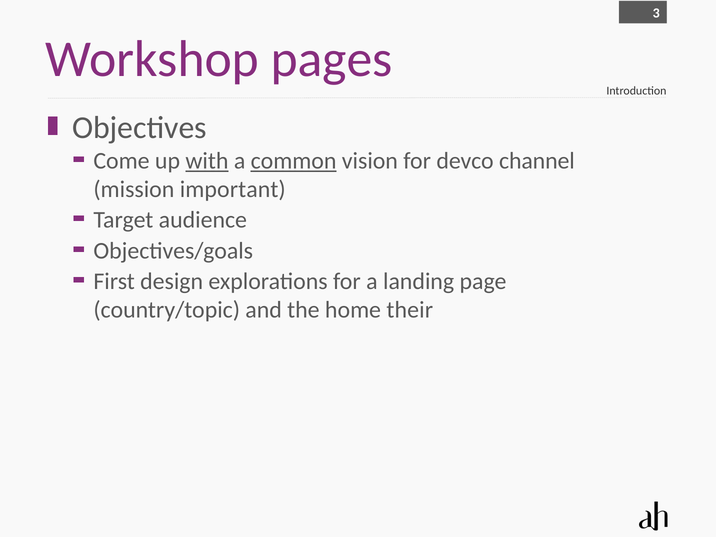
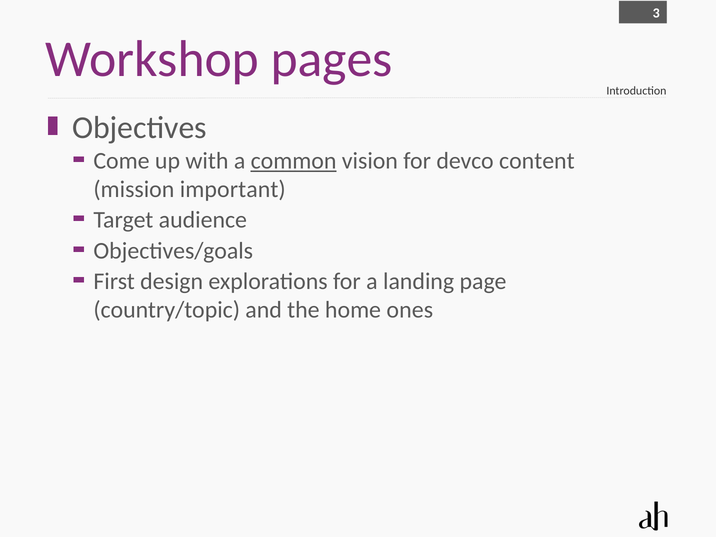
with underline: present -> none
channel: channel -> content
their: their -> ones
